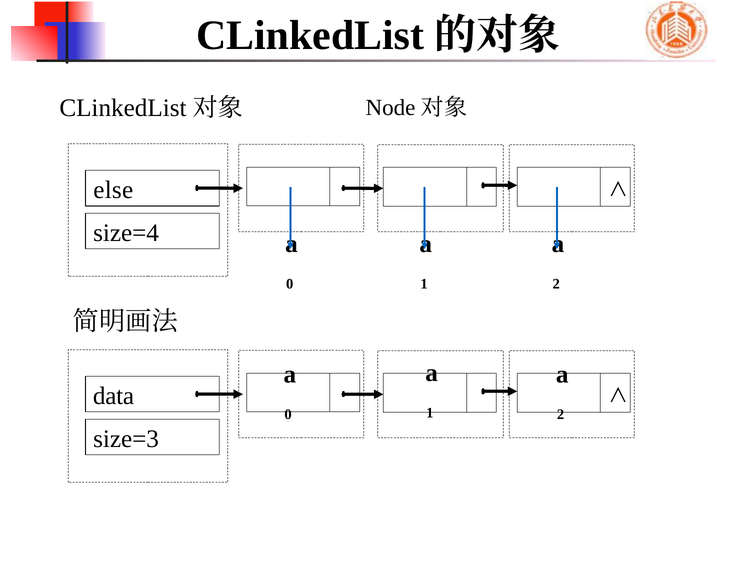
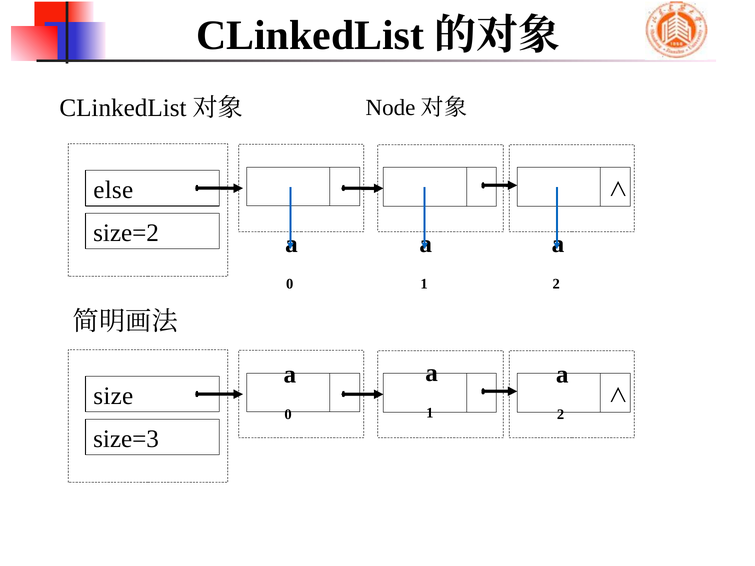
size=4: size=4 -> size=2
data: data -> size
